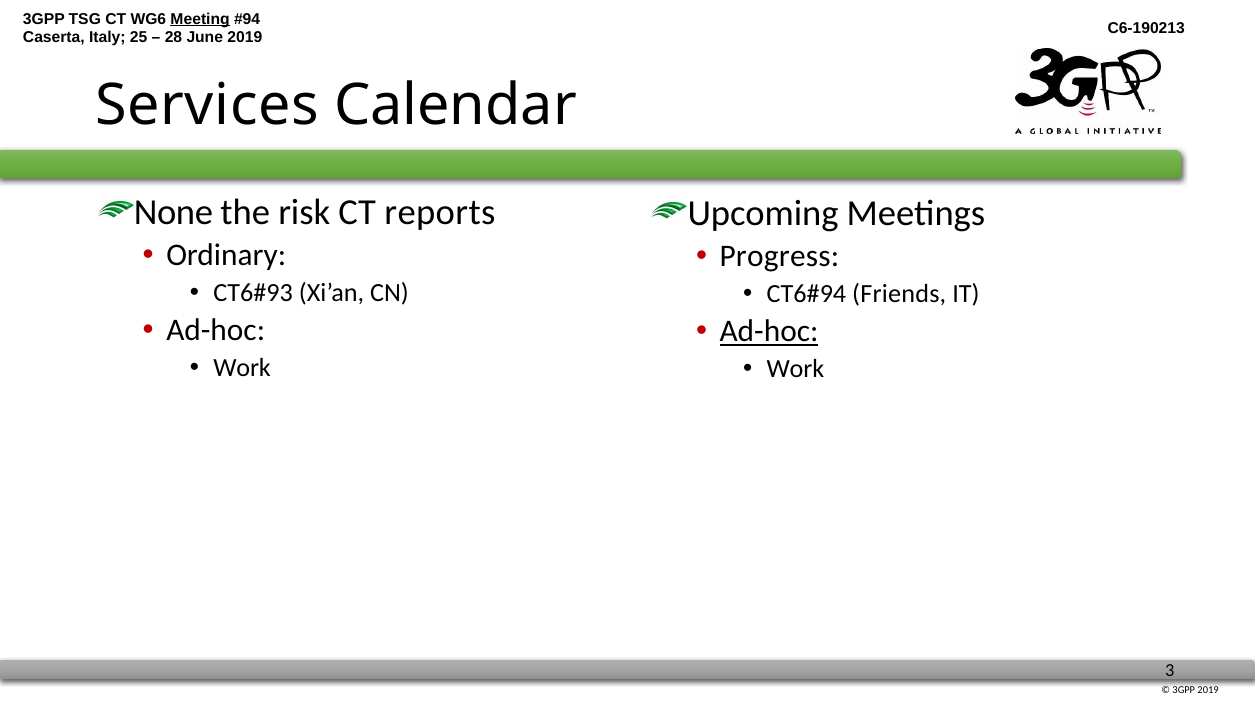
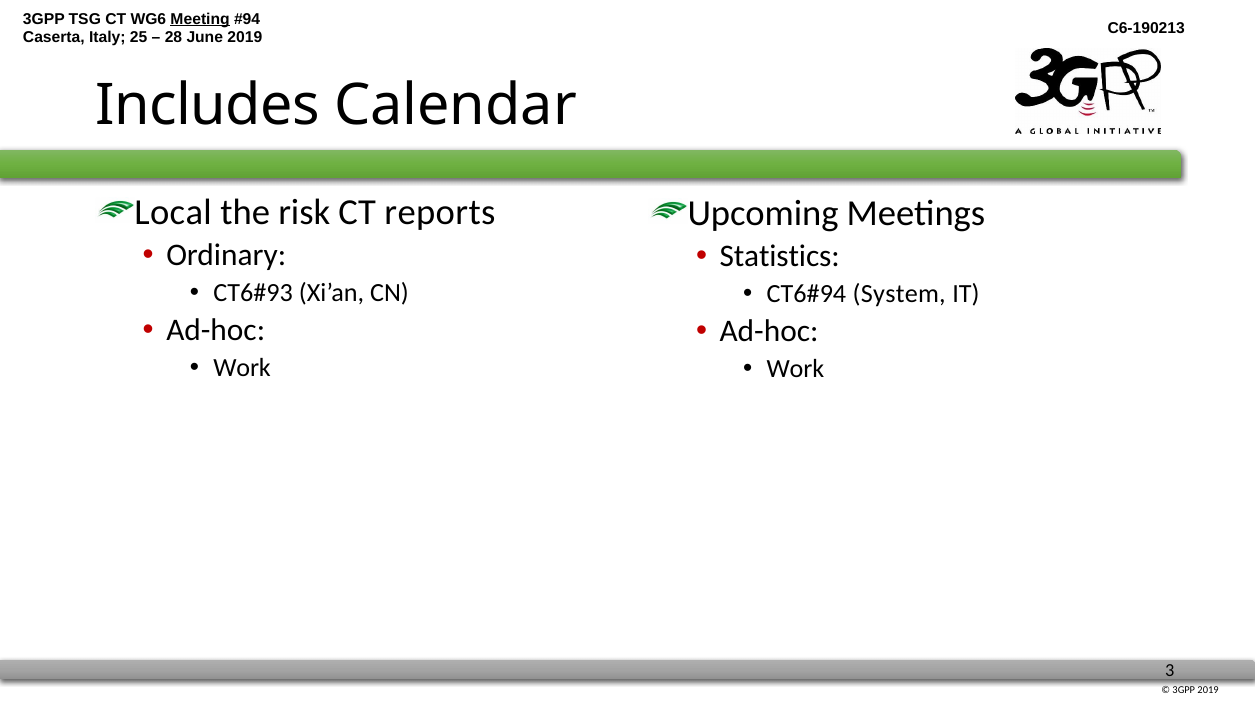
Services: Services -> Includes
None: None -> Local
Progress: Progress -> Statistics
Friends: Friends -> System
Ad-hoc at (769, 331) underline: present -> none
